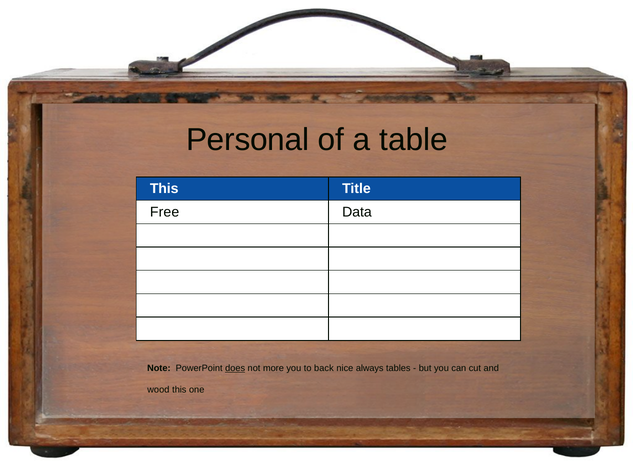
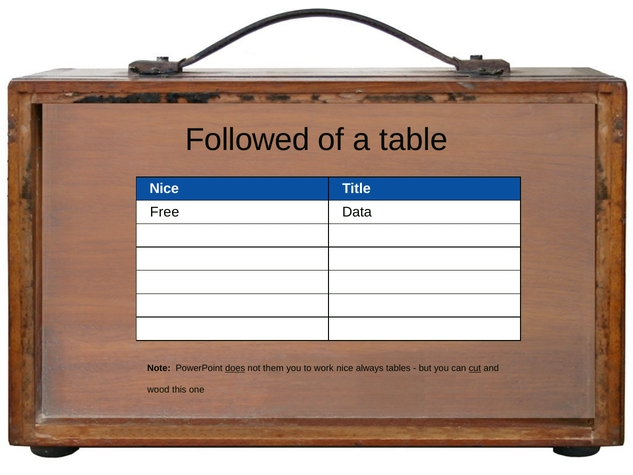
Personal: Personal -> Followed
This at (164, 189): This -> Nice
more: more -> them
back: back -> work
cut underline: none -> present
